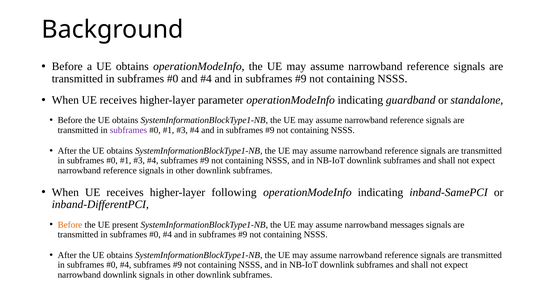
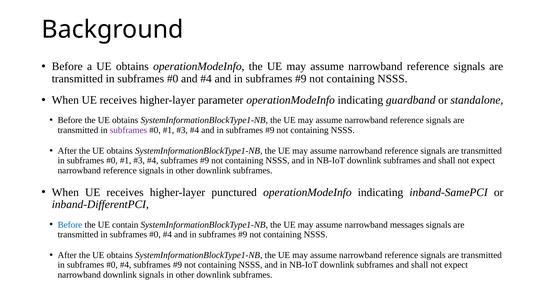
following: following -> punctured
Before at (70, 224) colour: orange -> blue
present: present -> contain
